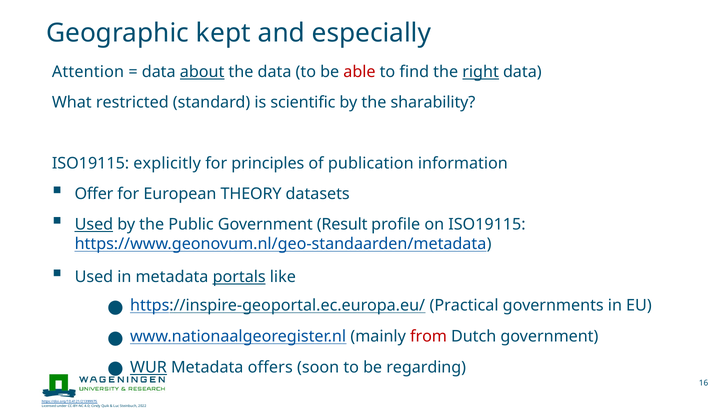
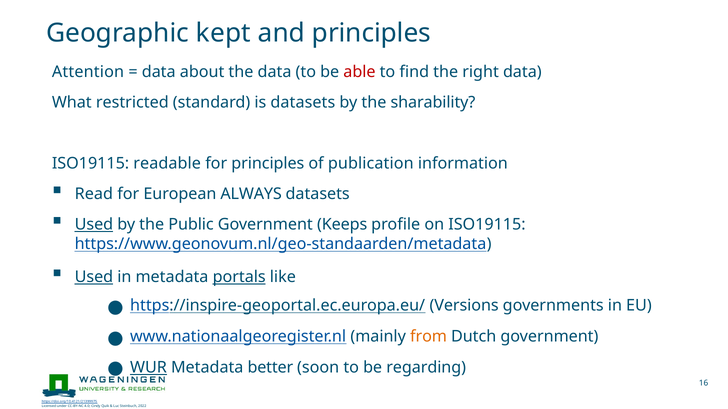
and especially: especially -> principles
about underline: present -> none
right underline: present -> none
is scientific: scientific -> datasets
explicitly: explicitly -> readable
Offer: Offer -> Read
THEORY: THEORY -> ALWAYS
Result: Result -> Keeps
Used at (94, 277) underline: none -> present
Practical: Practical -> Versions
from colour: red -> orange
offers: offers -> better
